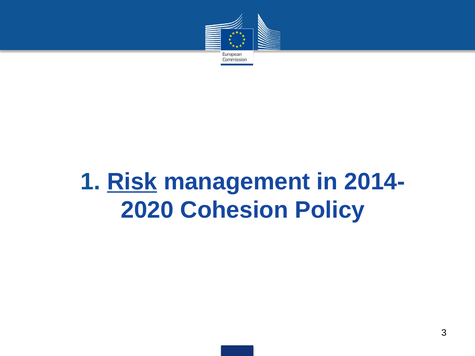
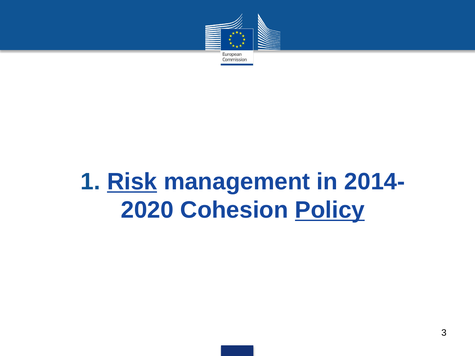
Policy underline: none -> present
